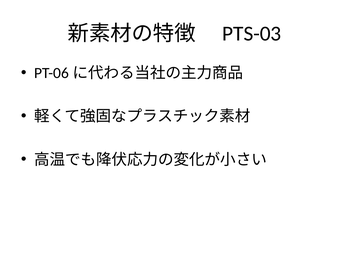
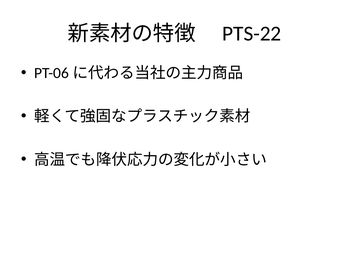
PTS-03: PTS-03 -> PTS-22
